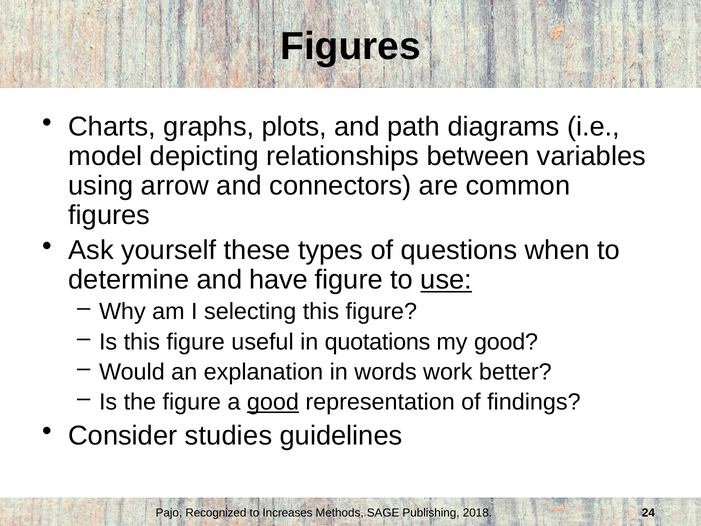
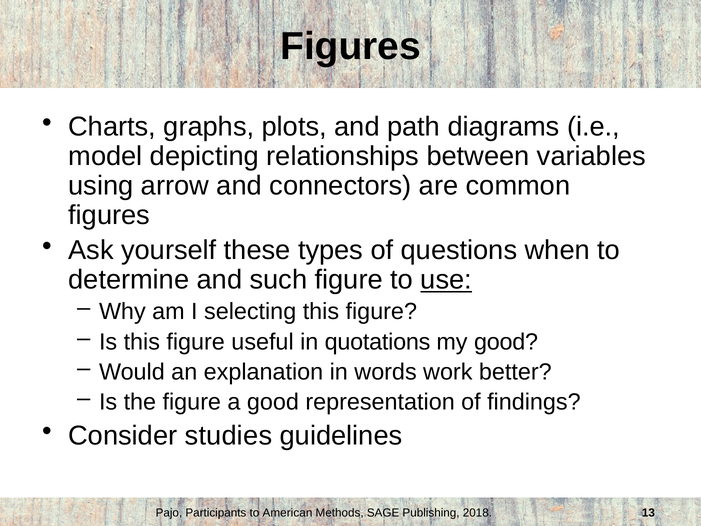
have: have -> such
good at (273, 402) underline: present -> none
Recognized: Recognized -> Participants
Increases: Increases -> American
24: 24 -> 13
